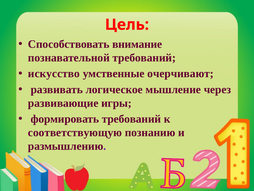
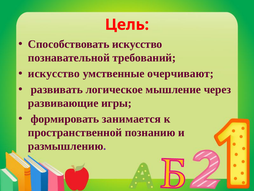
Способствовать внимание: внимание -> искусство
формировать требований: требований -> занимается
соответствующую: соответствующую -> пространственной
